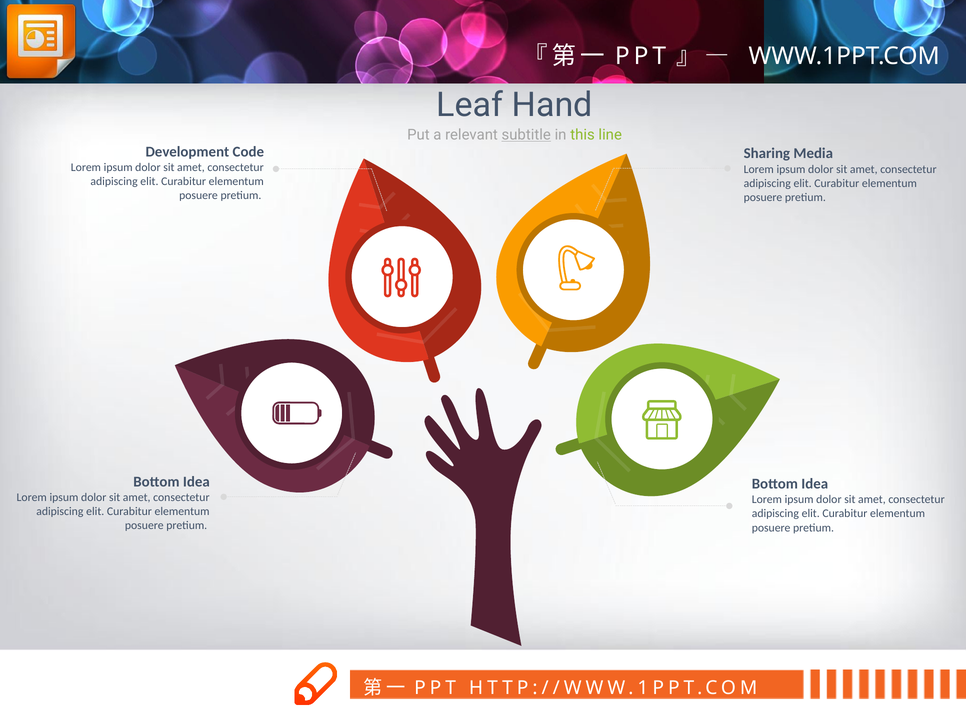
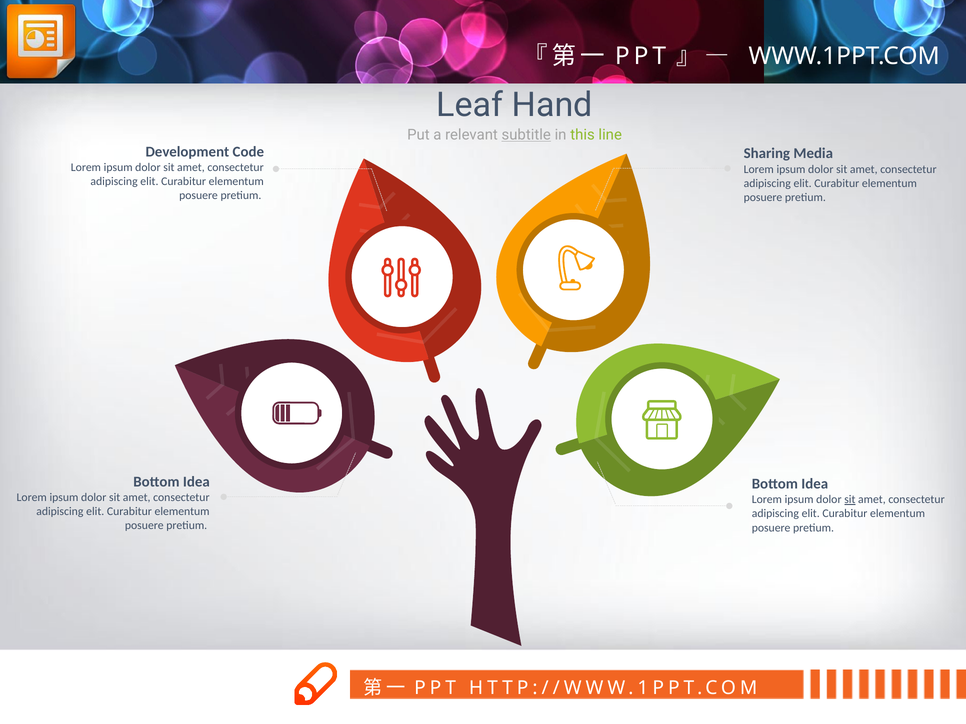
sit at (850, 500) underline: none -> present
